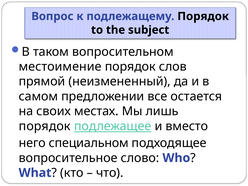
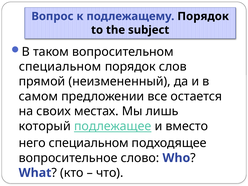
местоимение at (60, 67): местоимение -> специальном
порядок at (45, 126): порядок -> который
